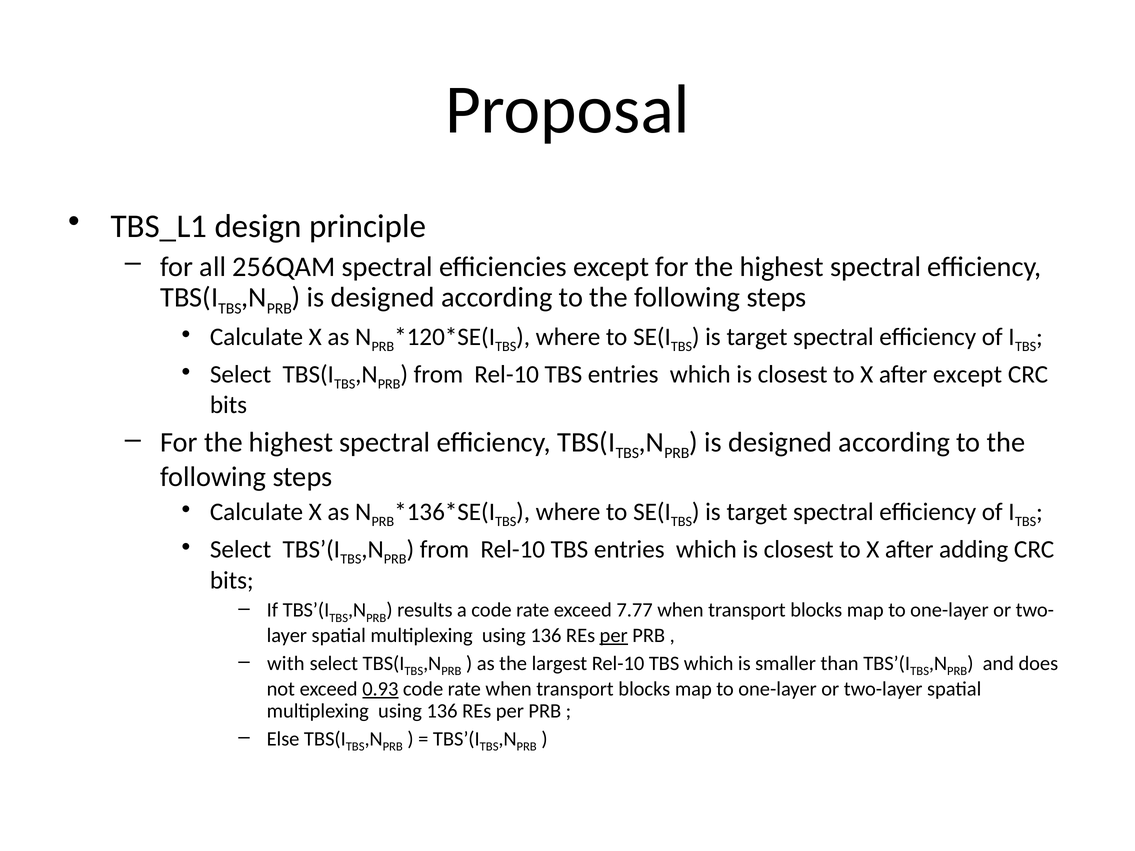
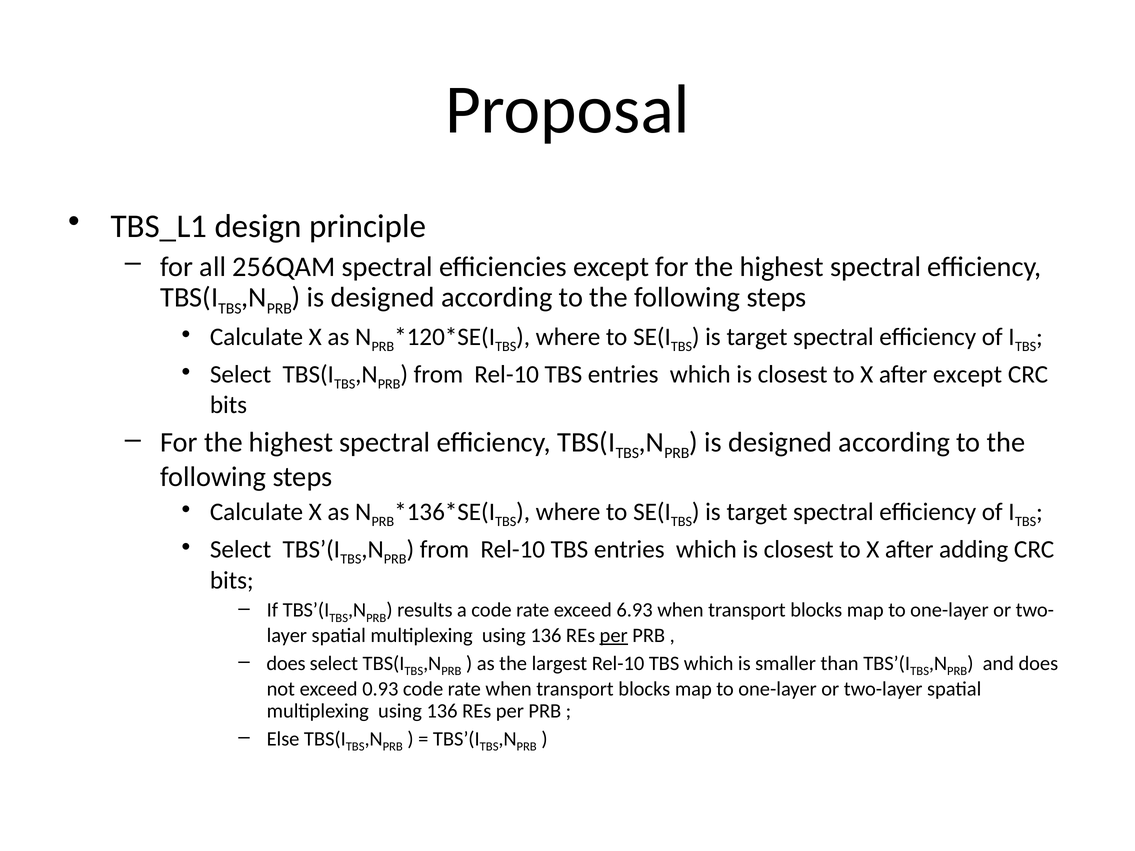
7.77: 7.77 -> 6.93
with at (286, 663): with -> does
0.93 underline: present -> none
